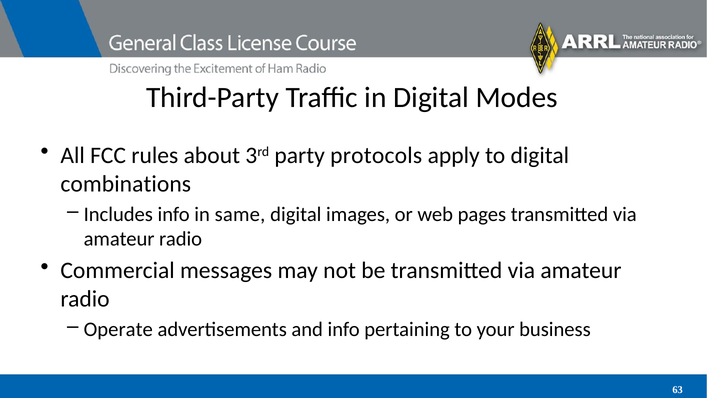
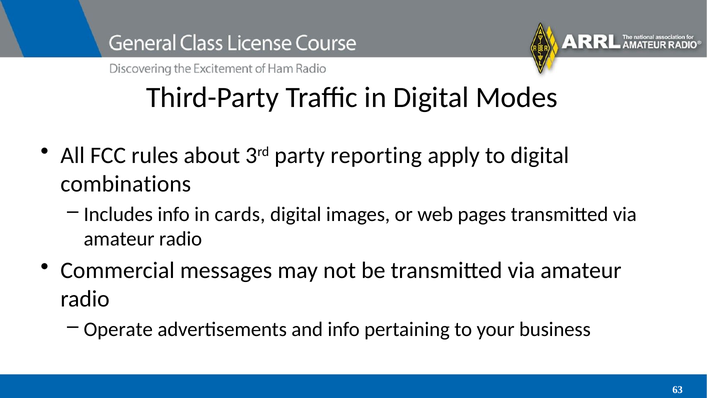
protocols: protocols -> reporting
same: same -> cards
